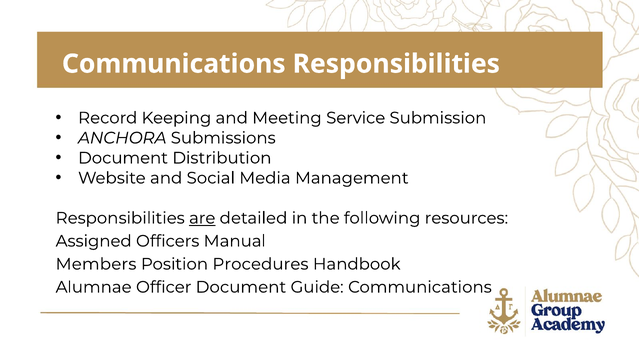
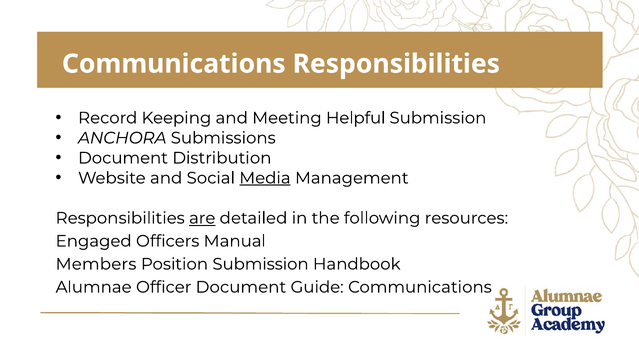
Service: Service -> Helpful
Media underline: none -> present
Assigned: Assigned -> Engaged
Position Procedures: Procedures -> Submission
